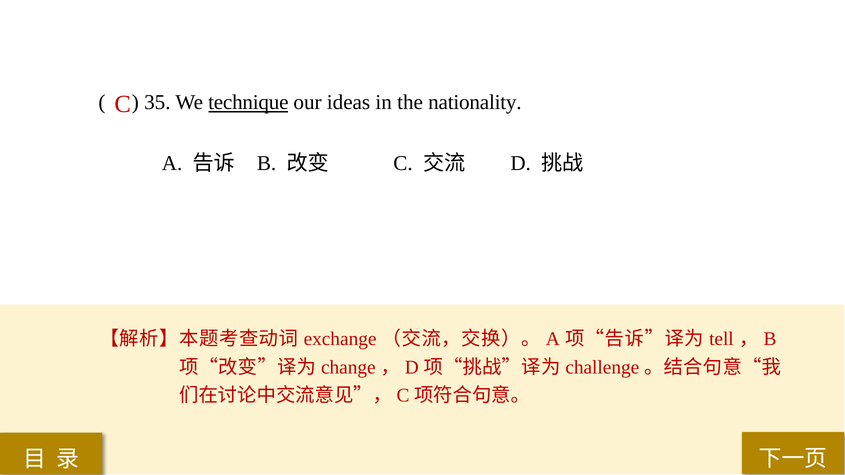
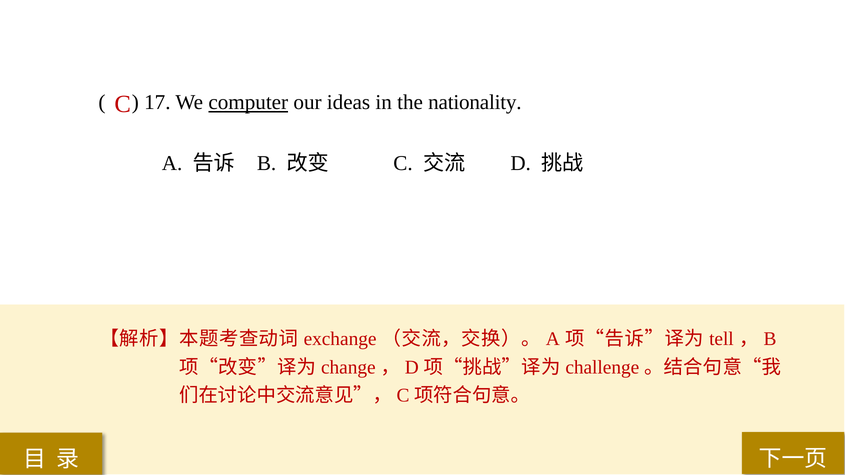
35: 35 -> 17
technique: technique -> computer
